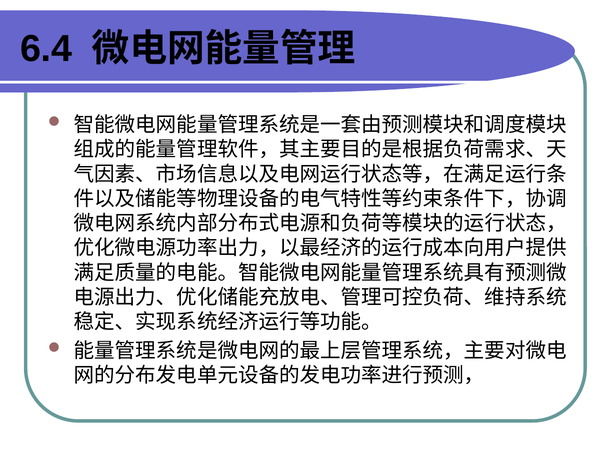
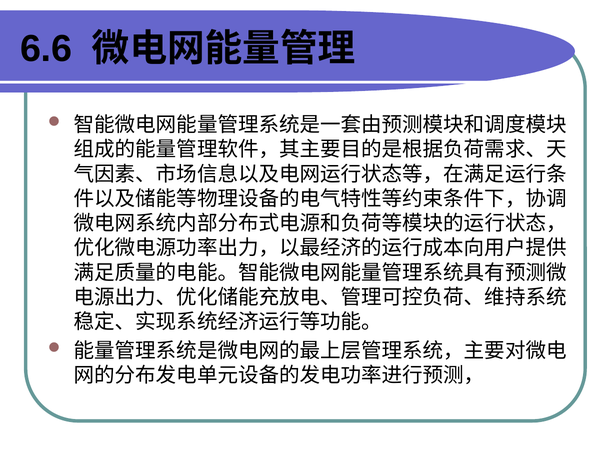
6.4: 6.4 -> 6.6
